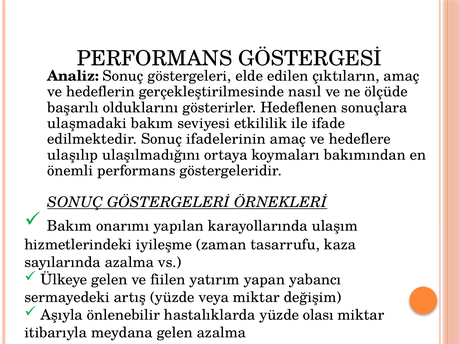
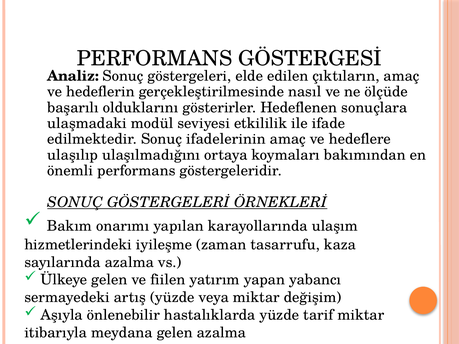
ulaşmadaki bakım: bakım -> modül
olası: olası -> tarif
